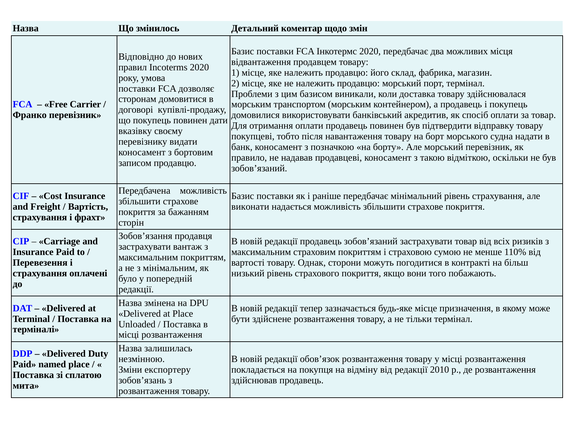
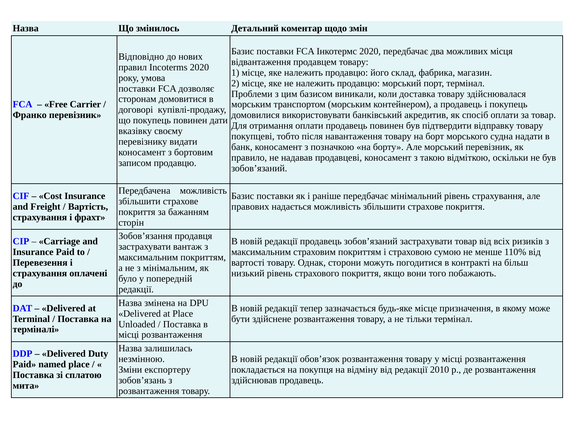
виконати: виконати -> правових
